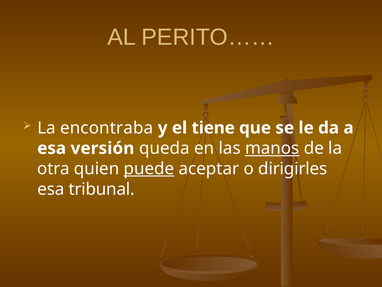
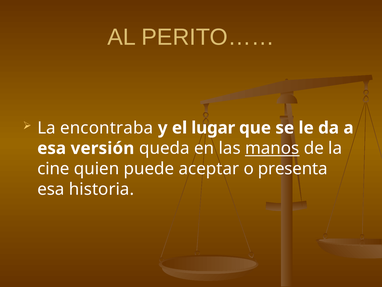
tiene: tiene -> lugar
otra: otra -> cine
puede underline: present -> none
dirigirles: dirigirles -> presenta
tribunal: tribunal -> historia
